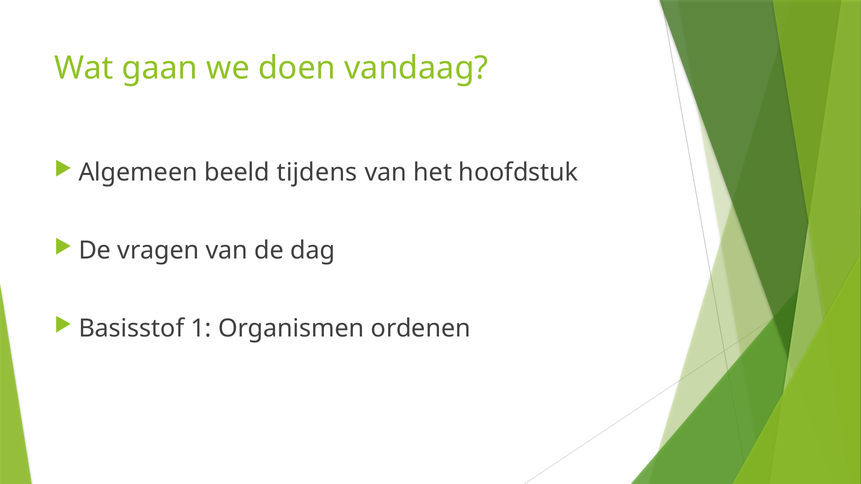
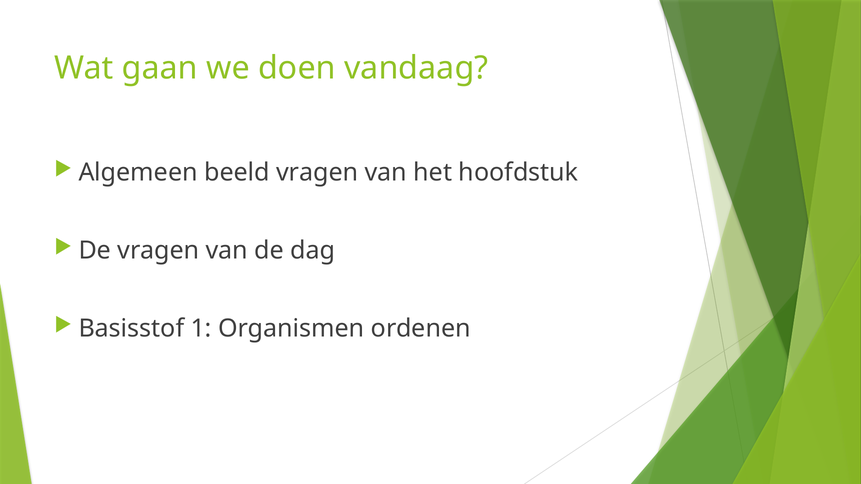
beeld tijdens: tijdens -> vragen
